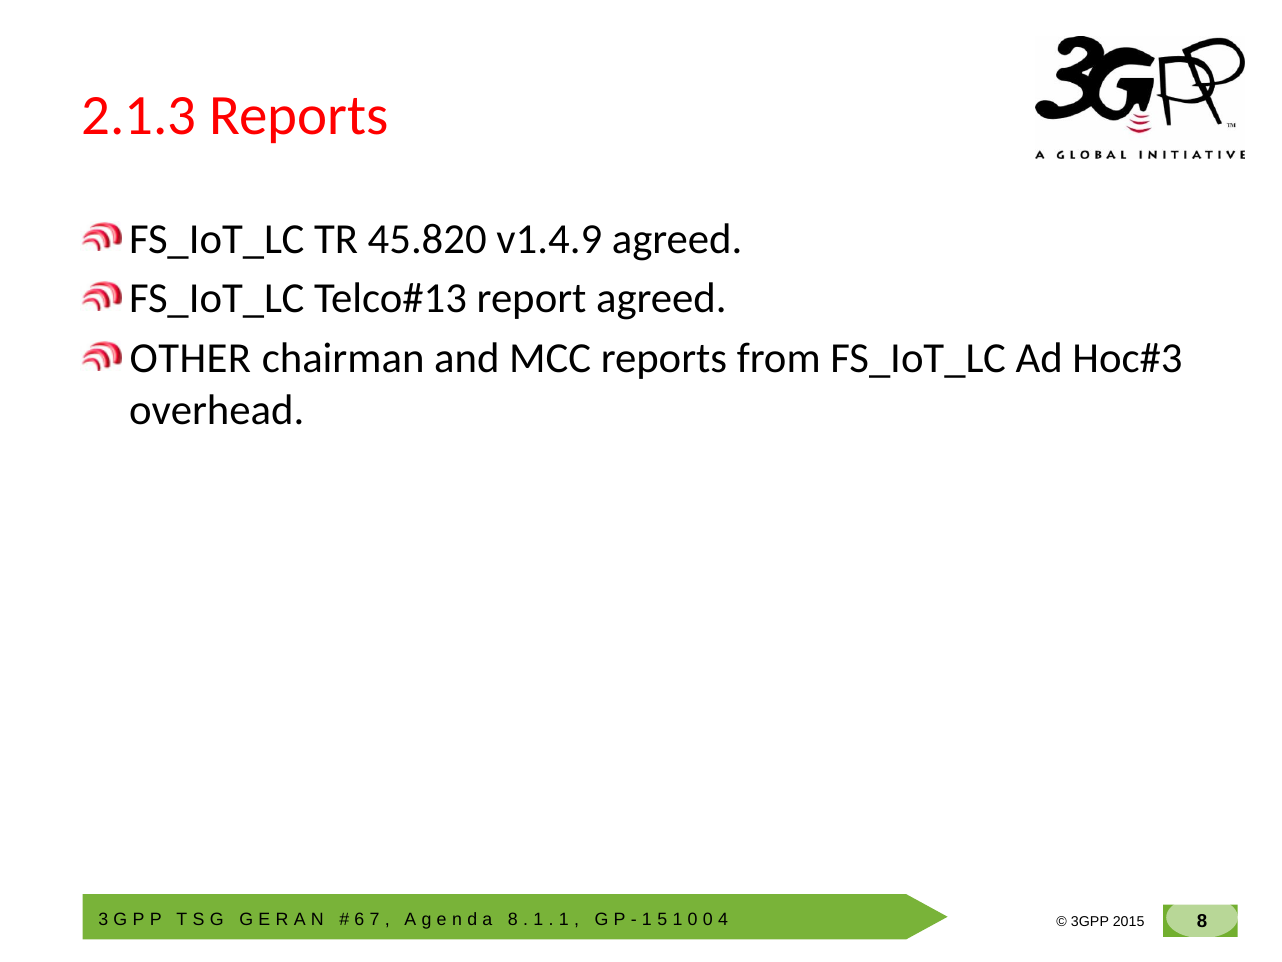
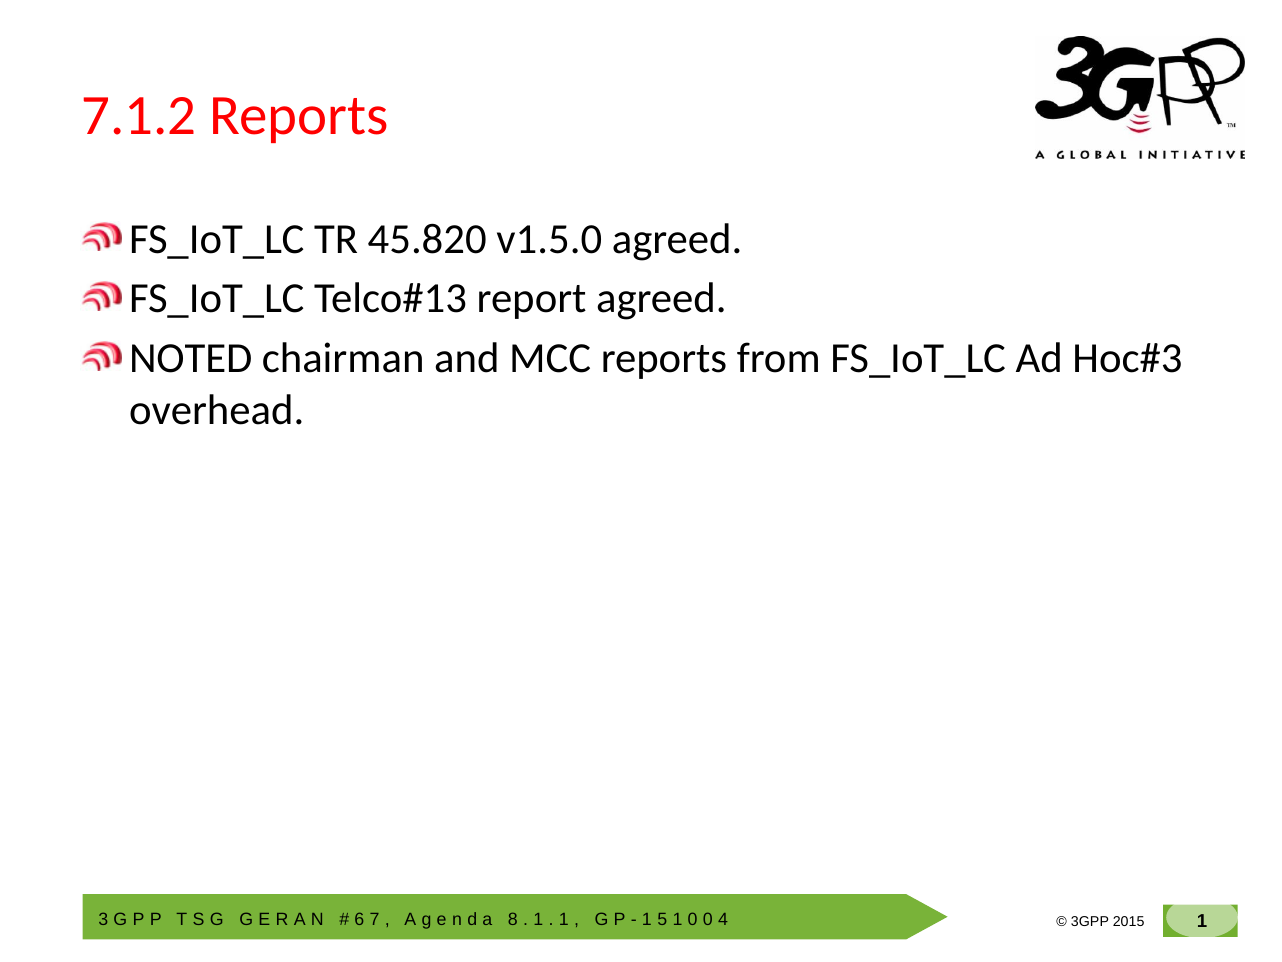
2.1.3: 2.1.3 -> 7.1.2
v1.4.9: v1.4.9 -> v1.5.0
OTHER: OTHER -> NOTED
8 at (1202, 921): 8 -> 1
